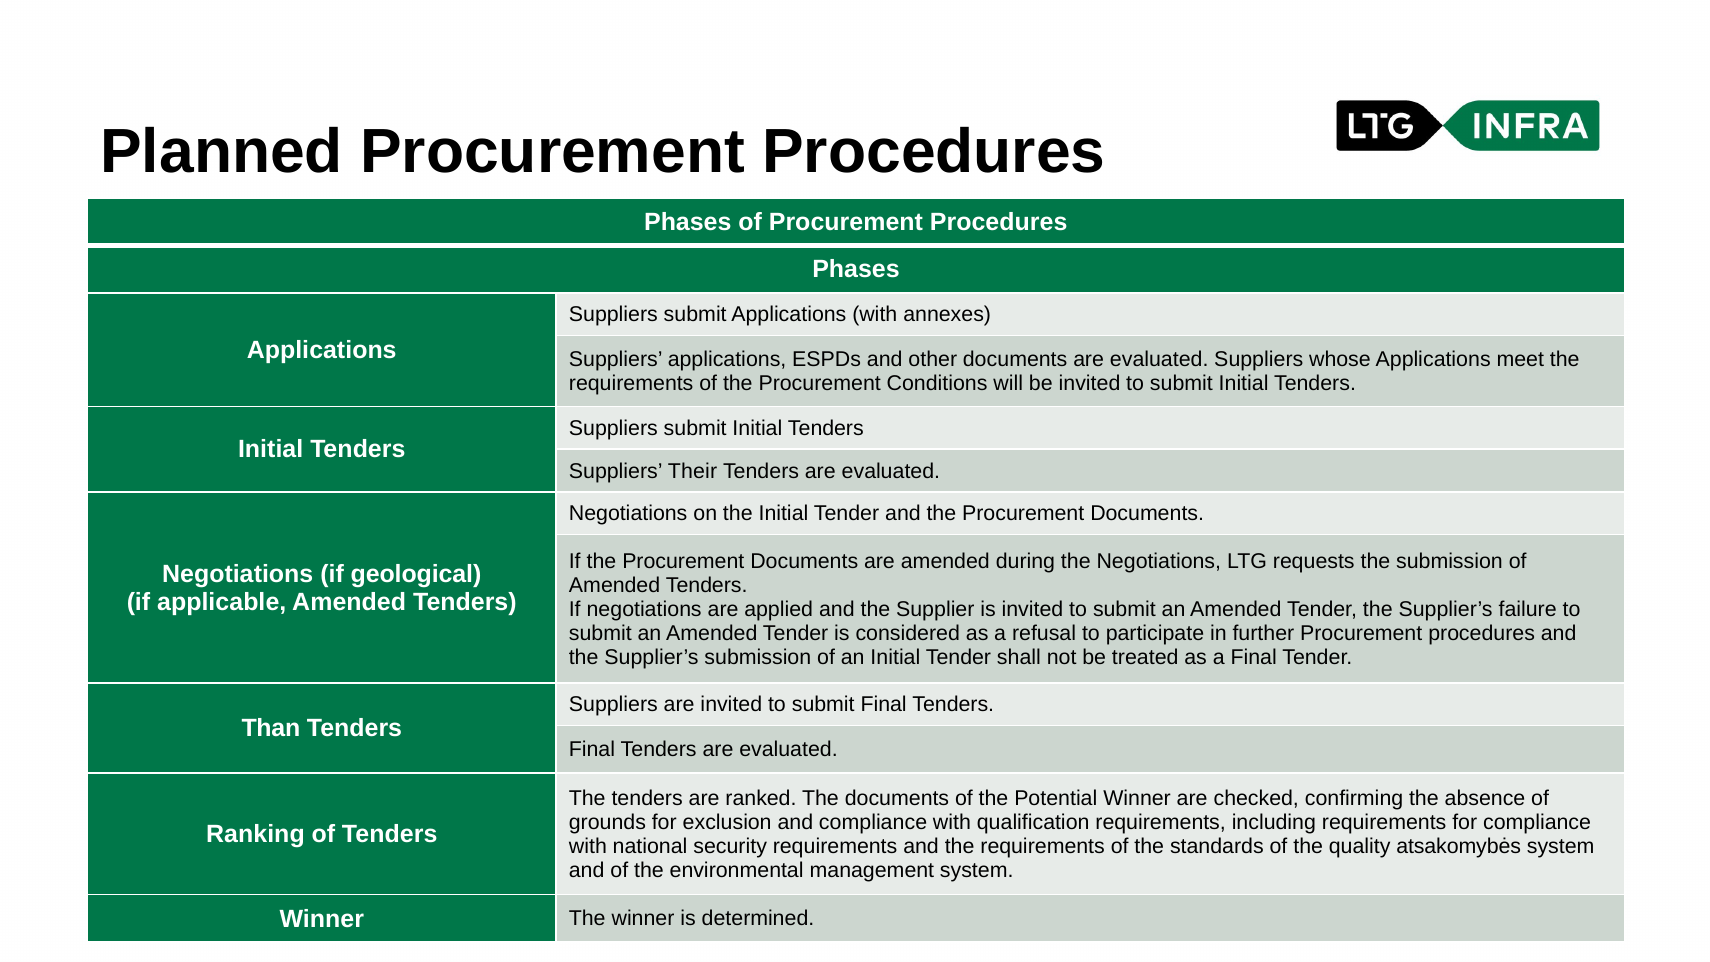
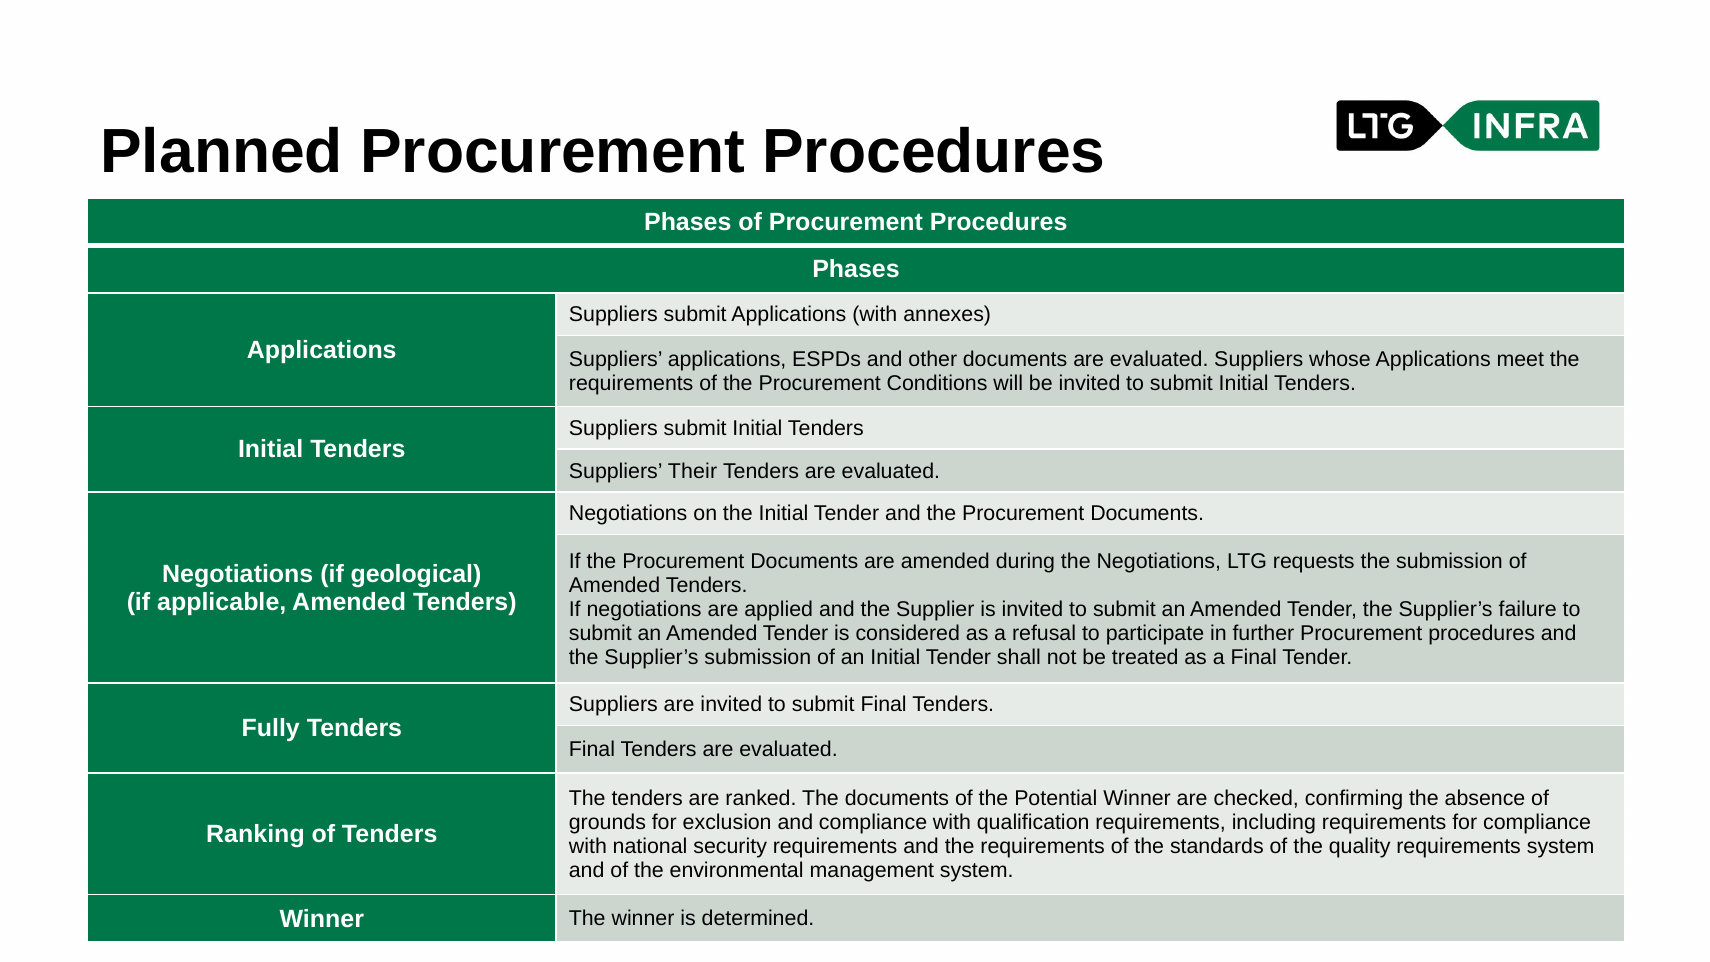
Than: Than -> Fully
quality atsakomybės: atsakomybės -> requirements
